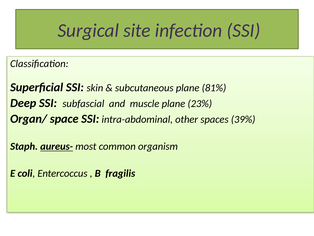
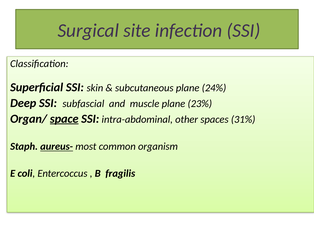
81%: 81% -> 24%
space underline: none -> present
39%: 39% -> 31%
